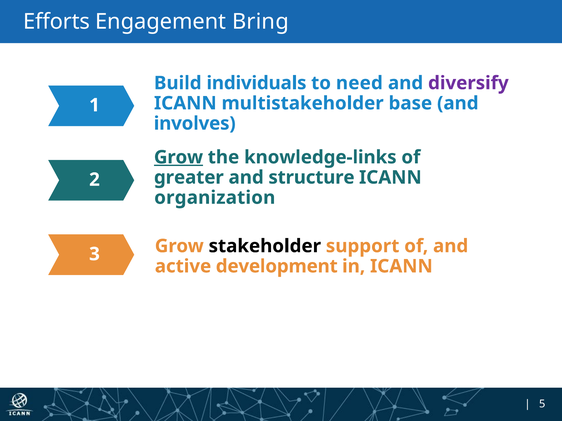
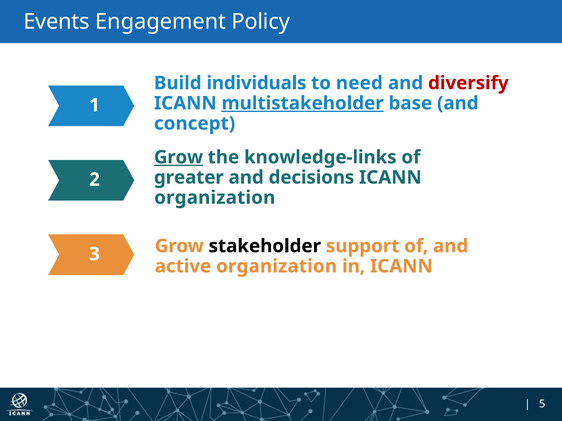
Efforts: Efforts -> Events
Bring: Bring -> Policy
diversify colour: purple -> red
multistakeholder underline: none -> present
involves: involves -> concept
structure: structure -> decisions
active development: development -> organization
